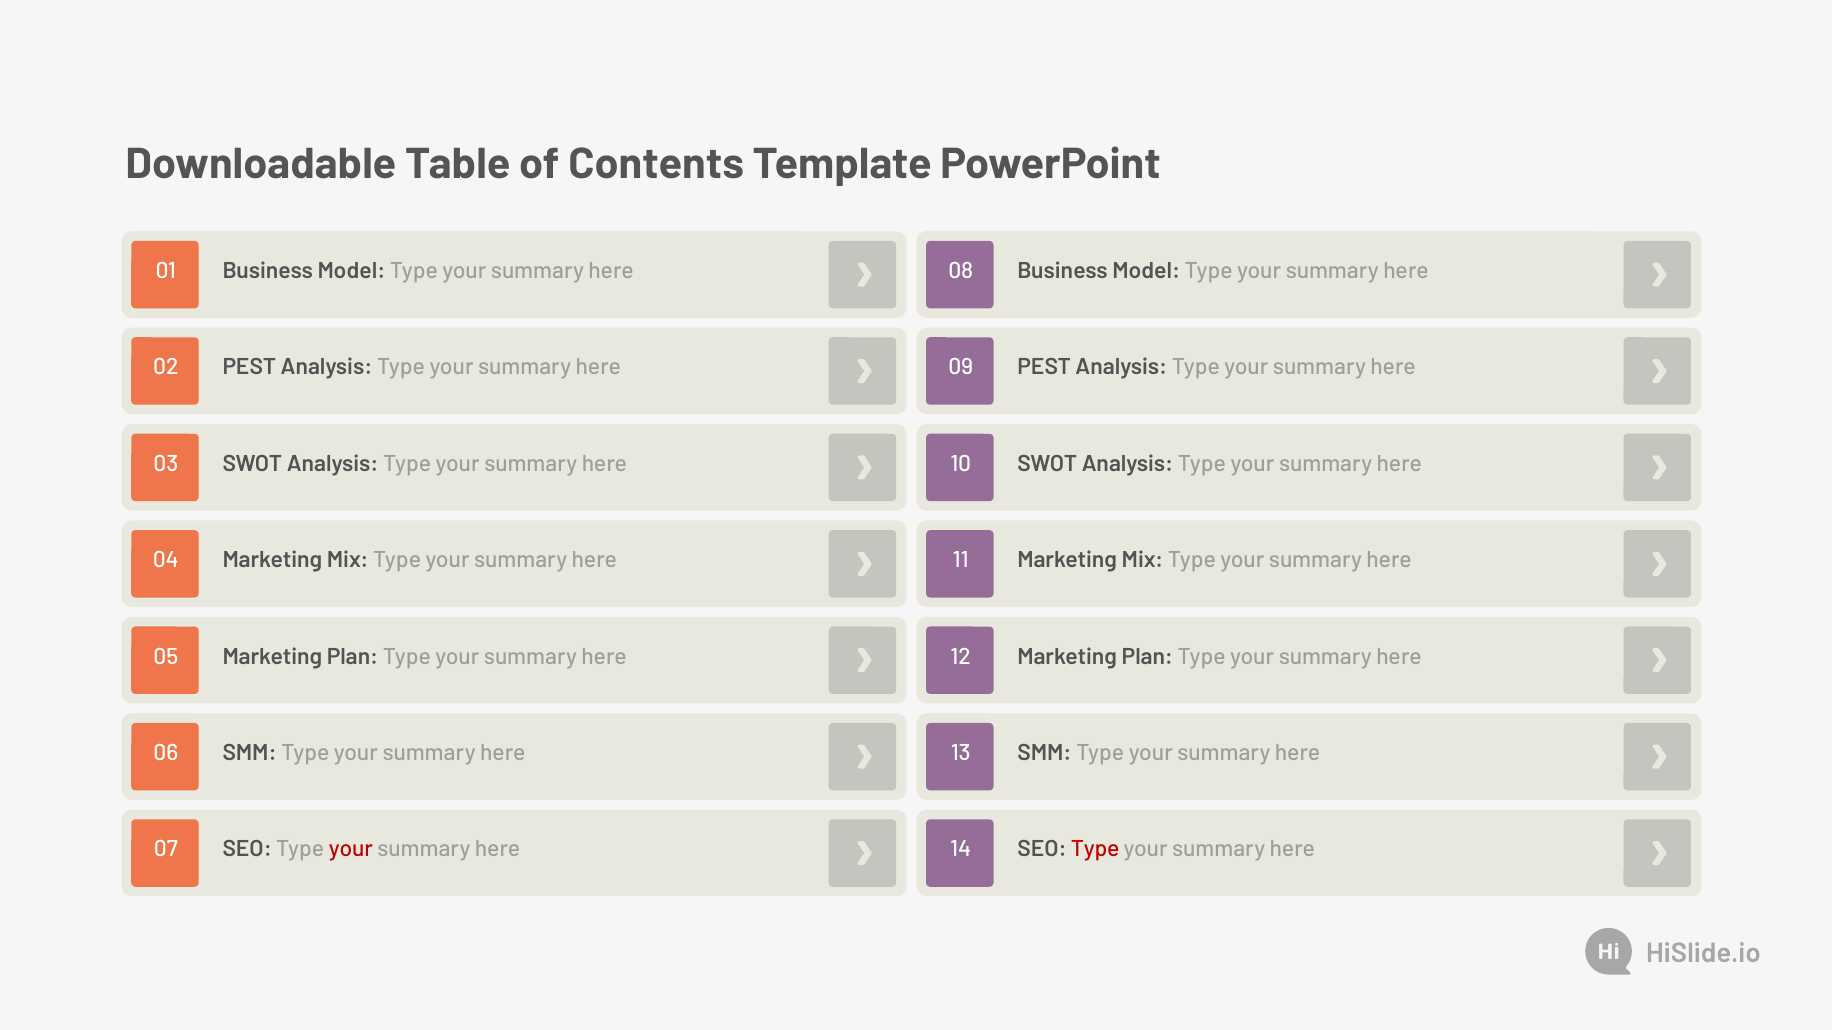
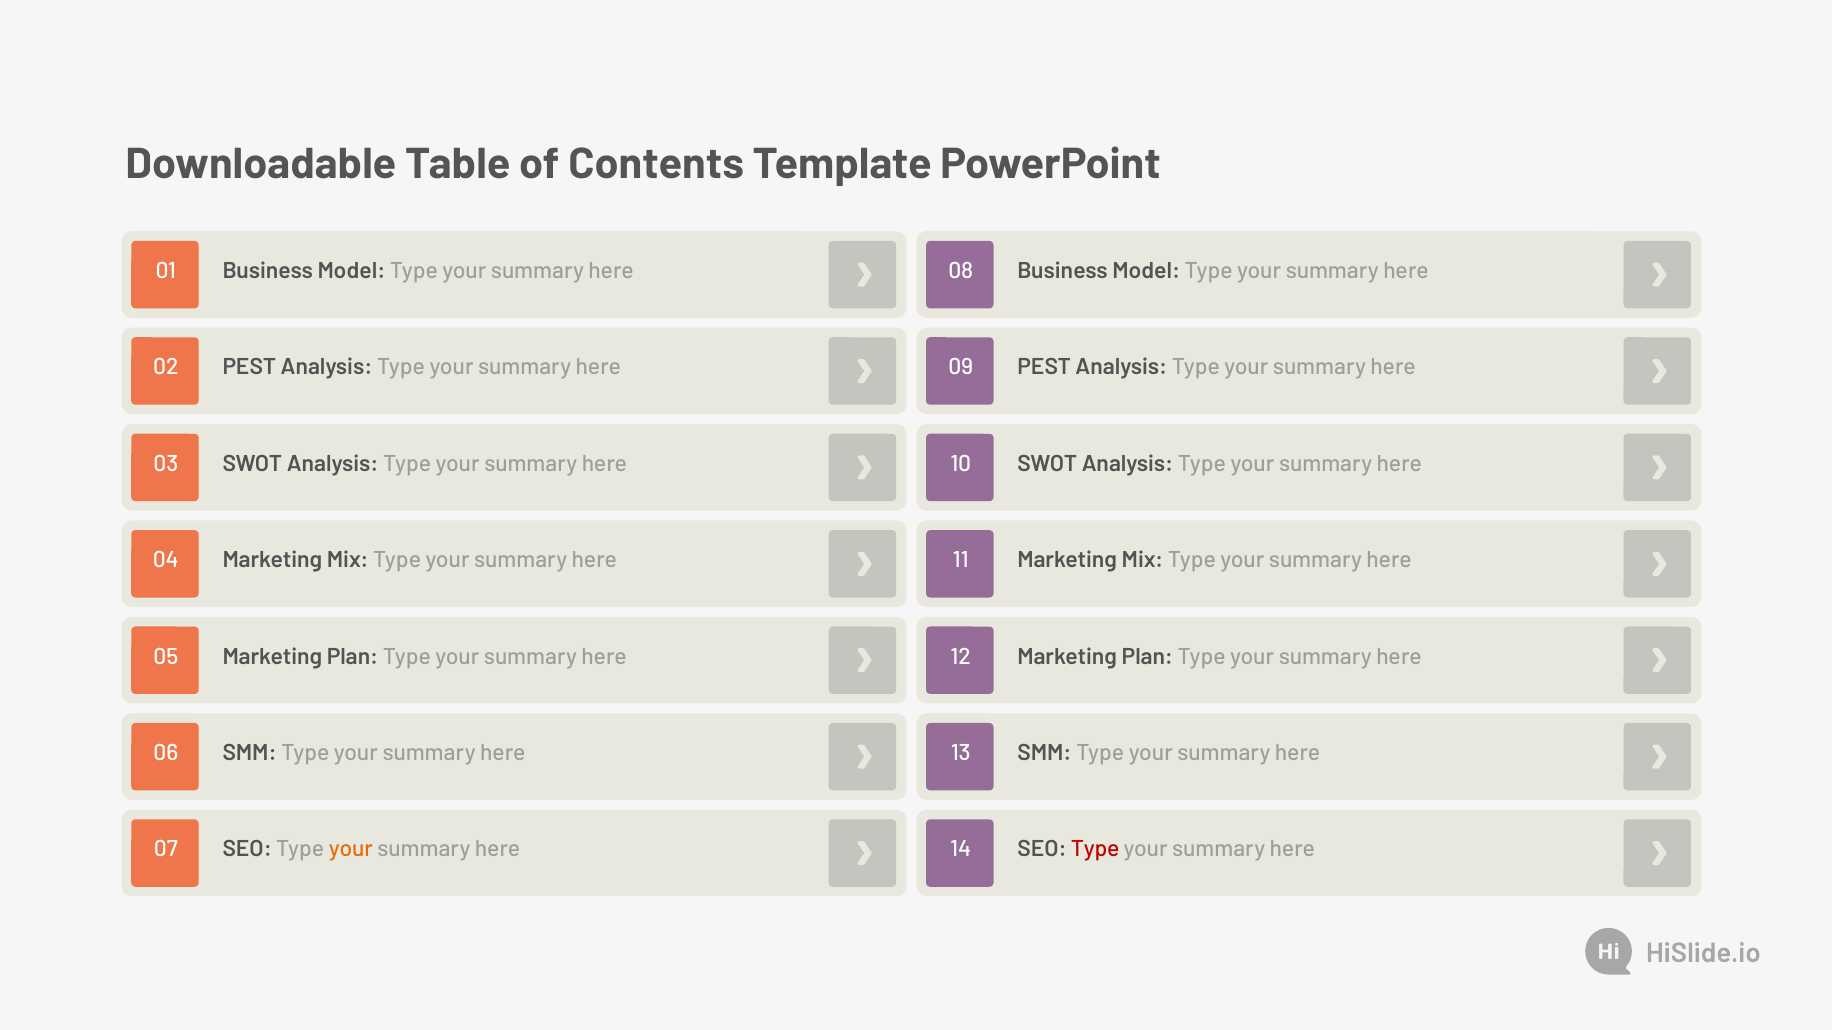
your at (351, 850) colour: red -> orange
